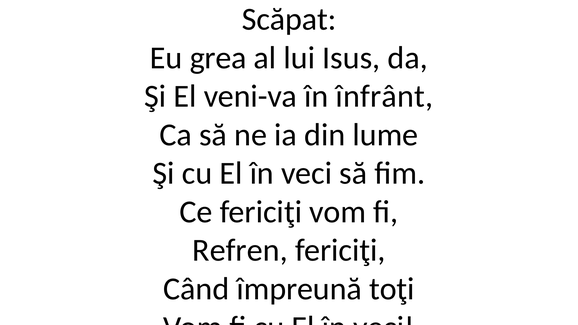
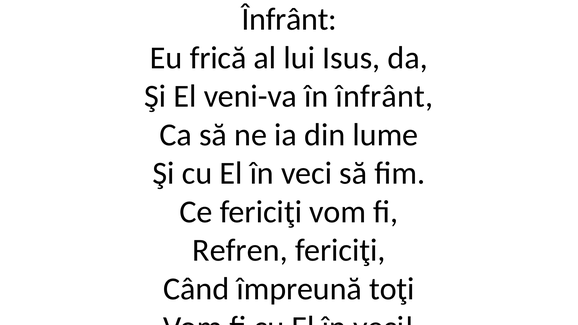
Scăpat at (289, 19): Scăpat -> Înfrânt
grea: grea -> frică
